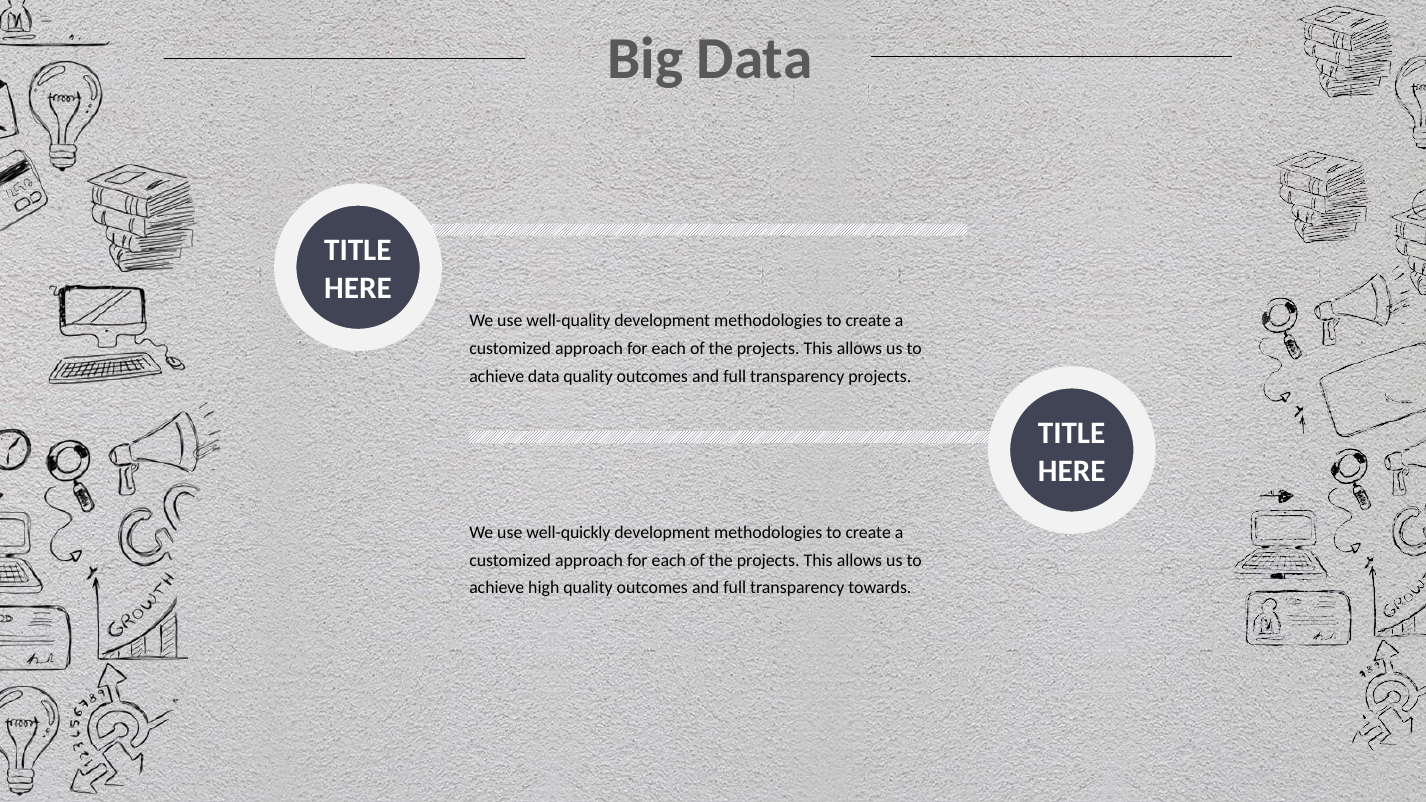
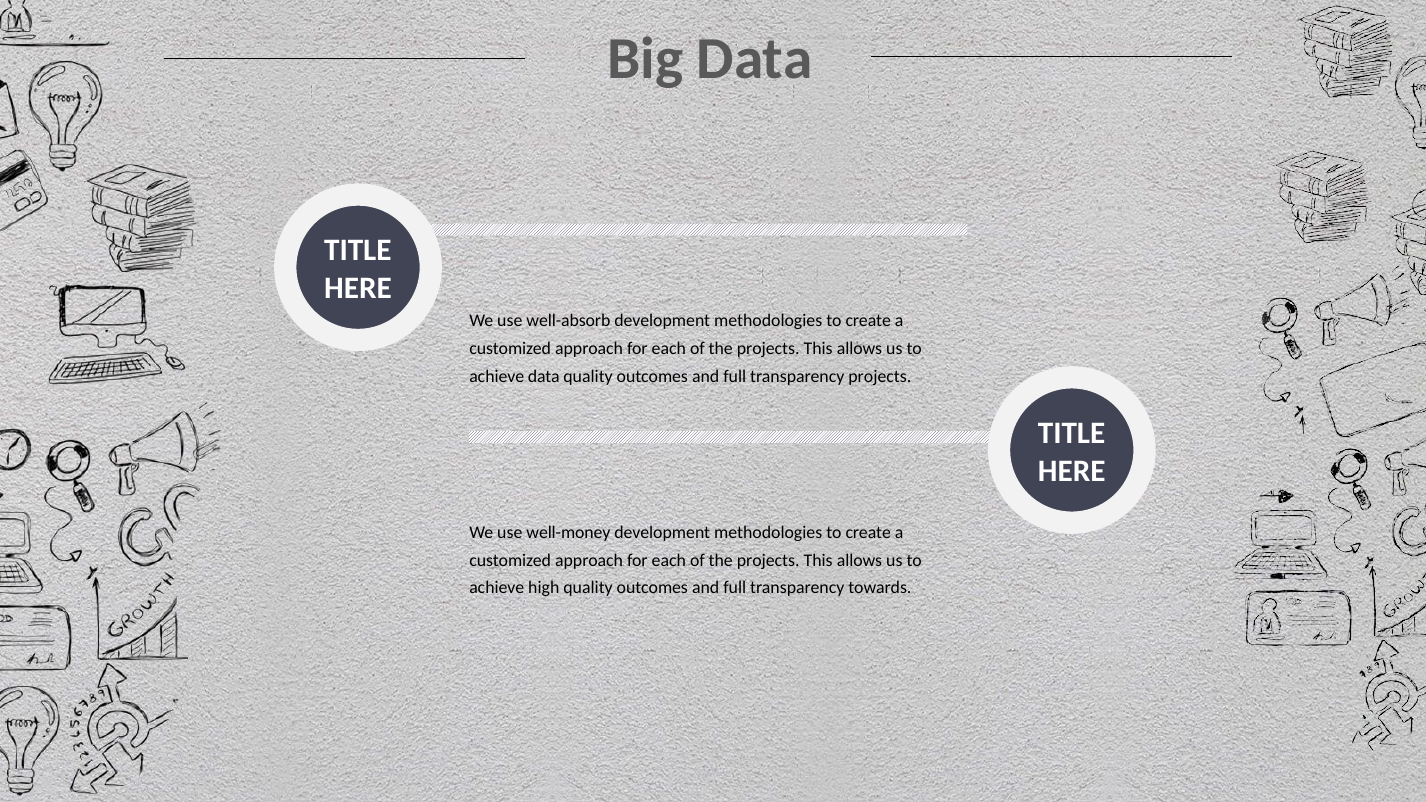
well-quality: well-quality -> well-absorb
well-quickly: well-quickly -> well-money
